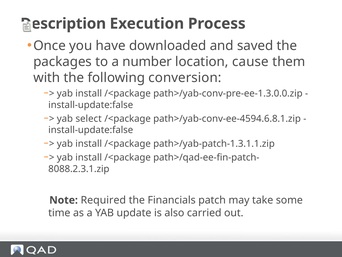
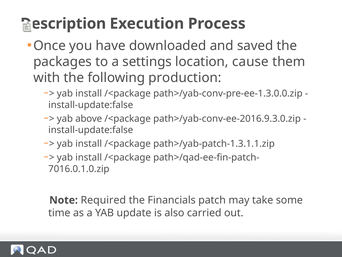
number: number -> settings
conversion: conversion -> production
select: select -> above
path>/yab-conv-ee-4594.6.8.1.zip: path>/yab-conv-ee-4594.6.8.1.zip -> path>/yab-conv-ee-2016.9.3.0.zip
8088.2.3.1.zip: 8088.2.3.1.zip -> 7016.0.1.0.zip
